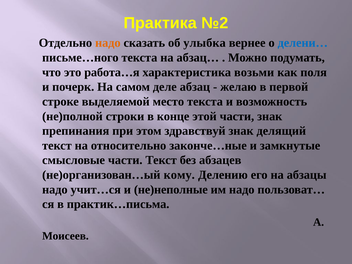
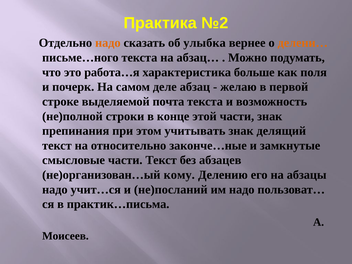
делени… colour: blue -> orange
возьми: возьми -> больше
место: место -> почта
здравствуй: здравствуй -> учитывать
не)неполные: не)неполные -> не)посланий
